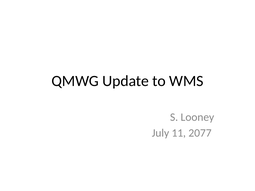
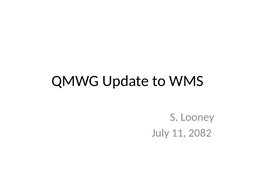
2077: 2077 -> 2082
